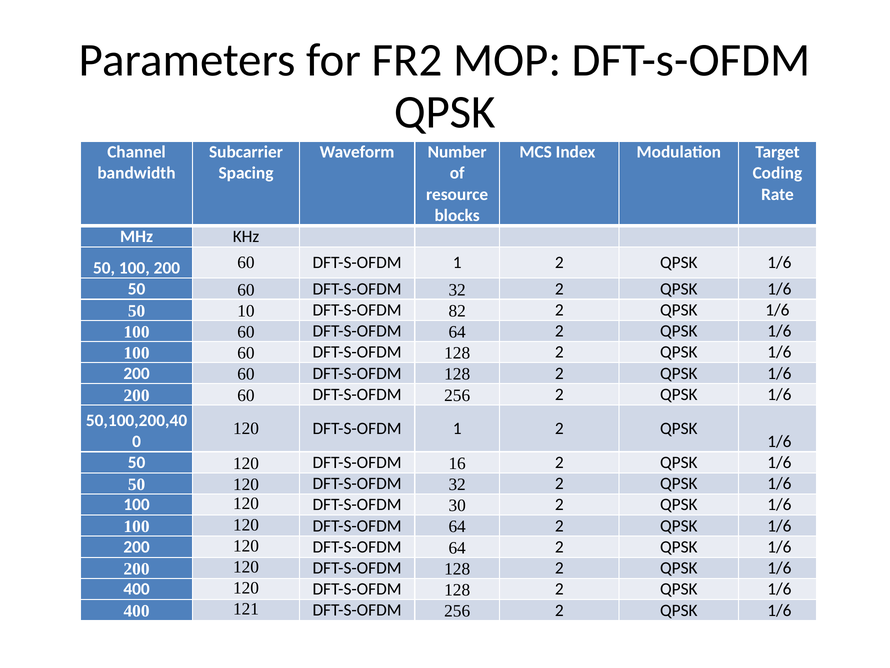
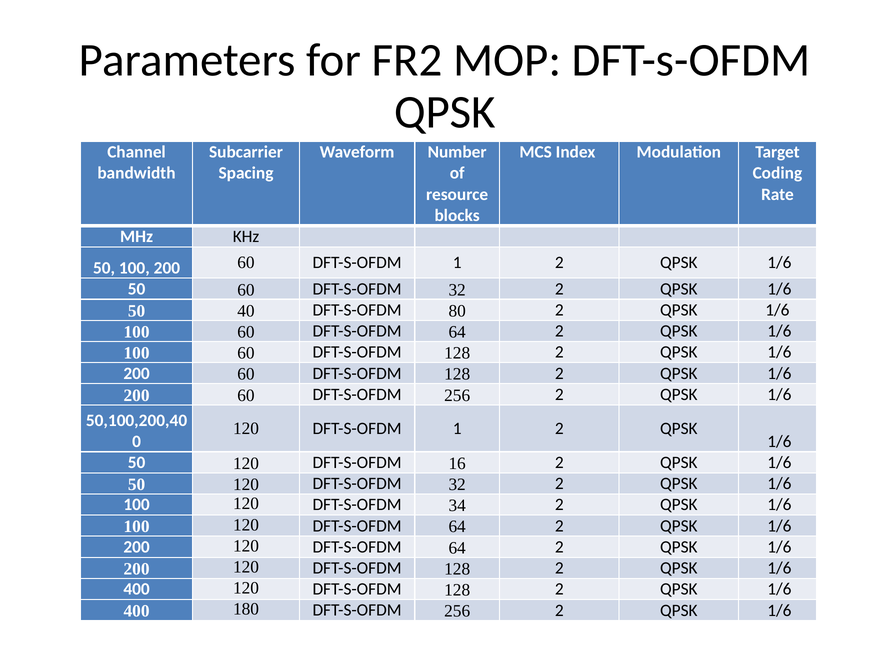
10: 10 -> 40
82: 82 -> 80
30: 30 -> 34
121: 121 -> 180
